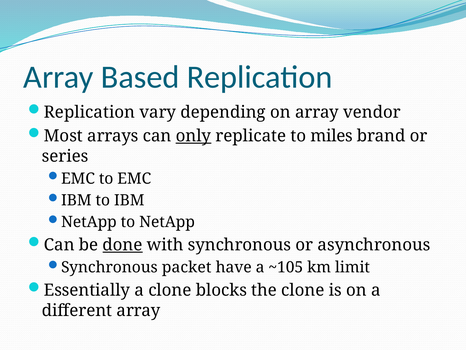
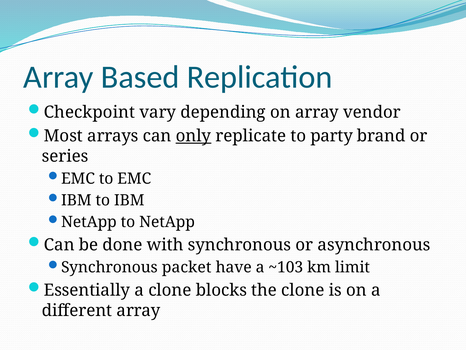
Replication at (89, 112): Replication -> Checkpoint
miles: miles -> party
done underline: present -> none
~105: ~105 -> ~103
